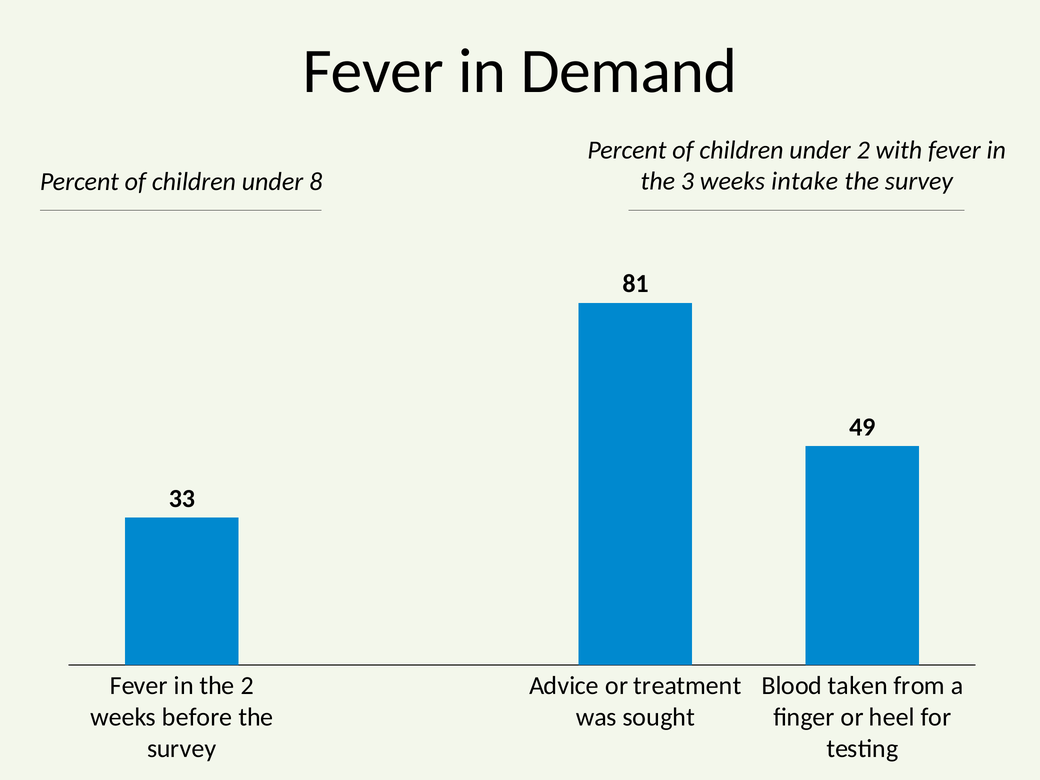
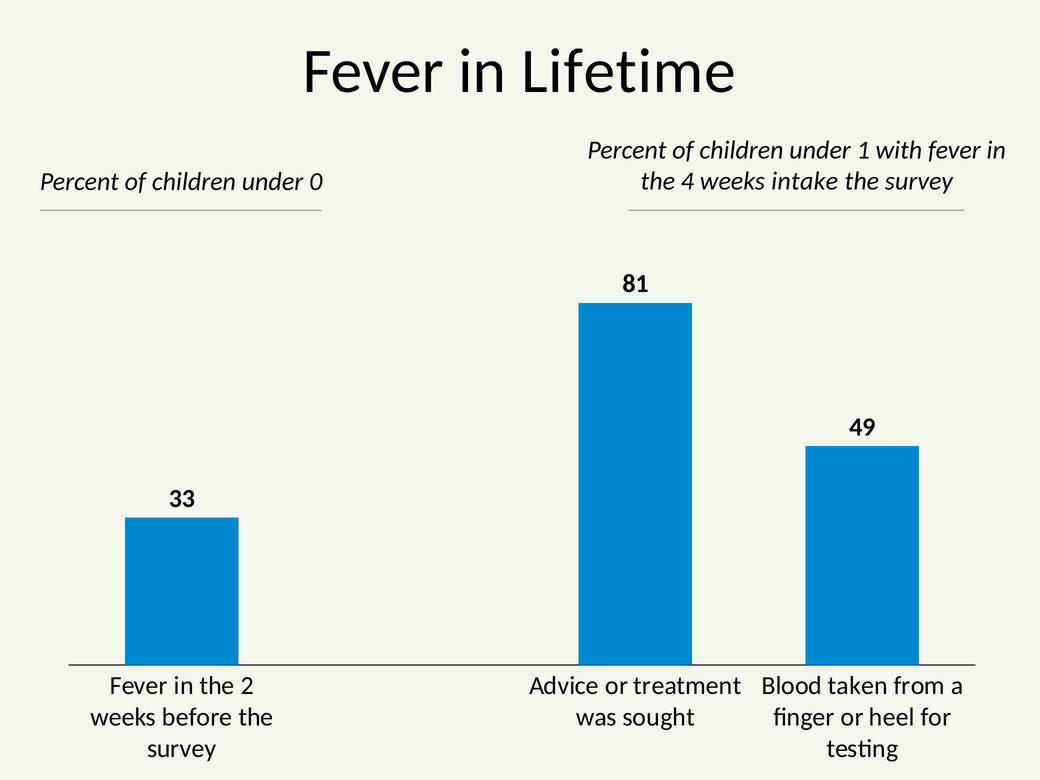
Demand: Demand -> Lifetime
under 2: 2 -> 1
3: 3 -> 4
8: 8 -> 0
